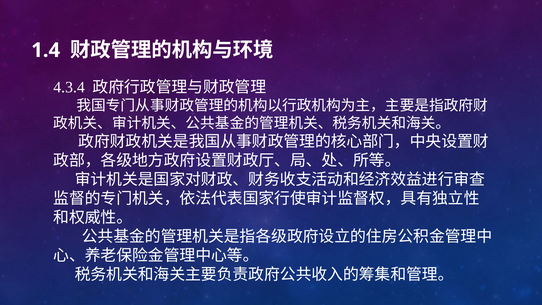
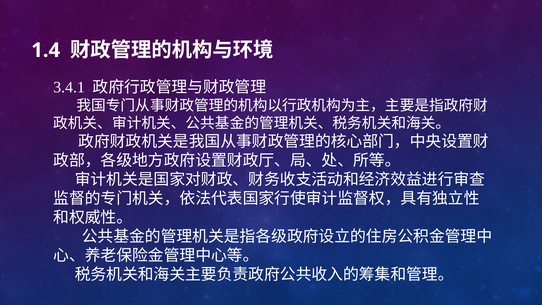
4.3.4: 4.3.4 -> 3.4.1
